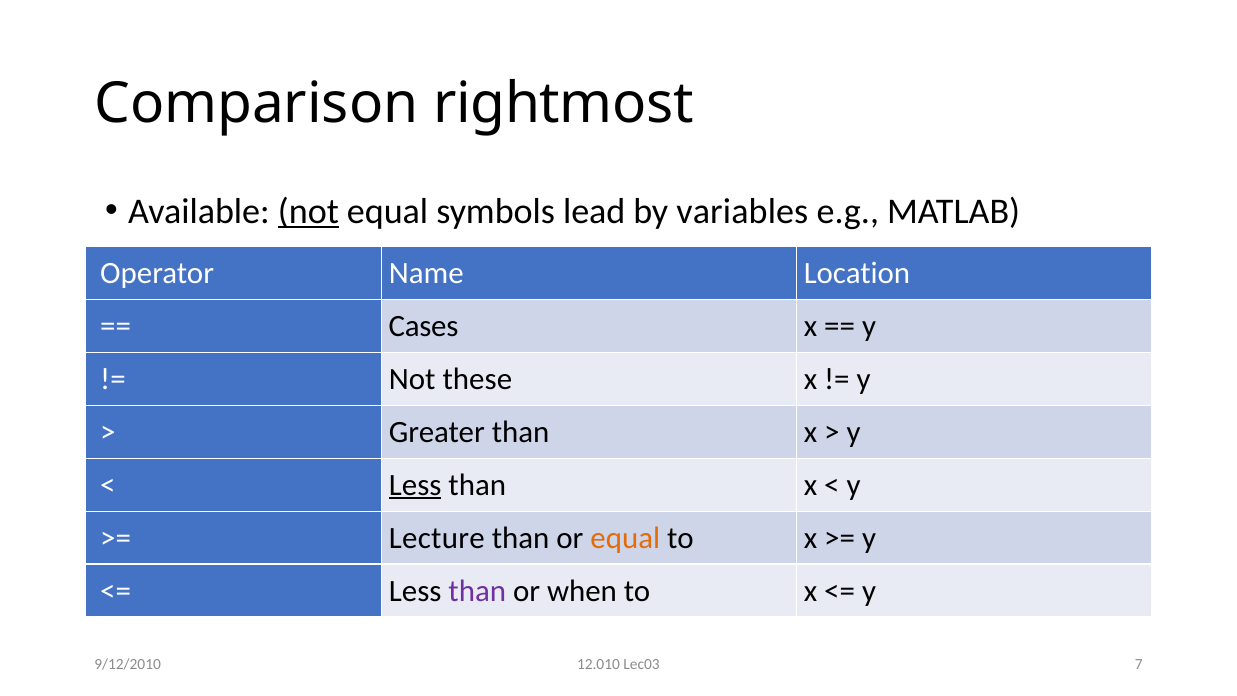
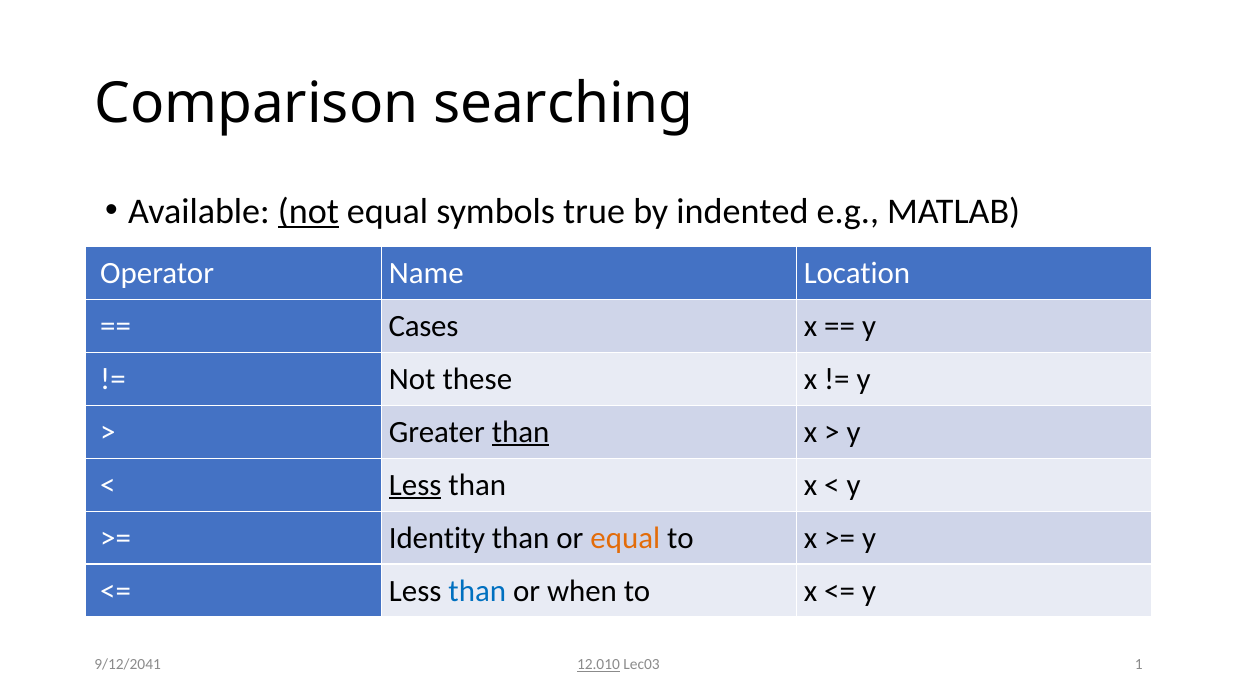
rightmost: rightmost -> searching
lead: lead -> true
variables: variables -> indented
than at (521, 432) underline: none -> present
Lecture: Lecture -> Identity
than at (477, 591) colour: purple -> blue
12.010 underline: none -> present
7: 7 -> 1
9/12/2010: 9/12/2010 -> 9/12/2041
